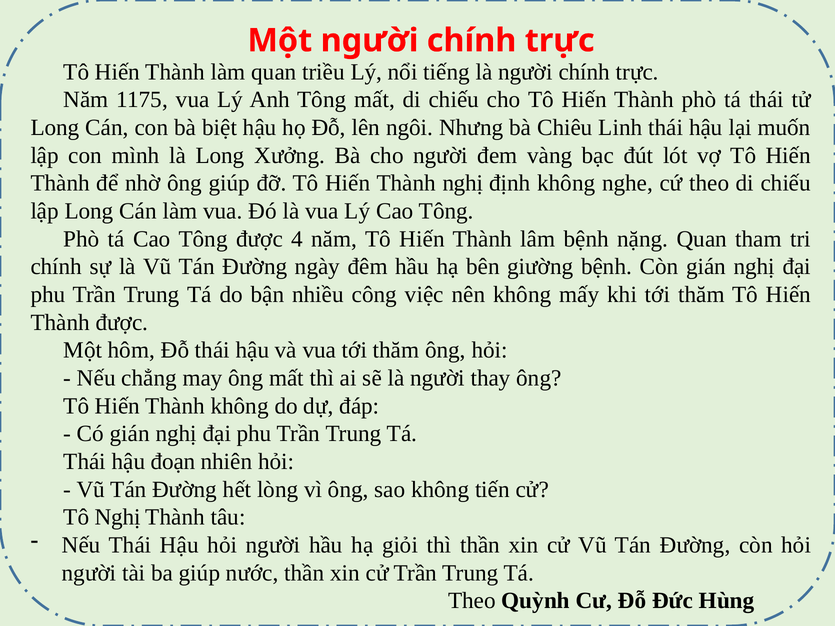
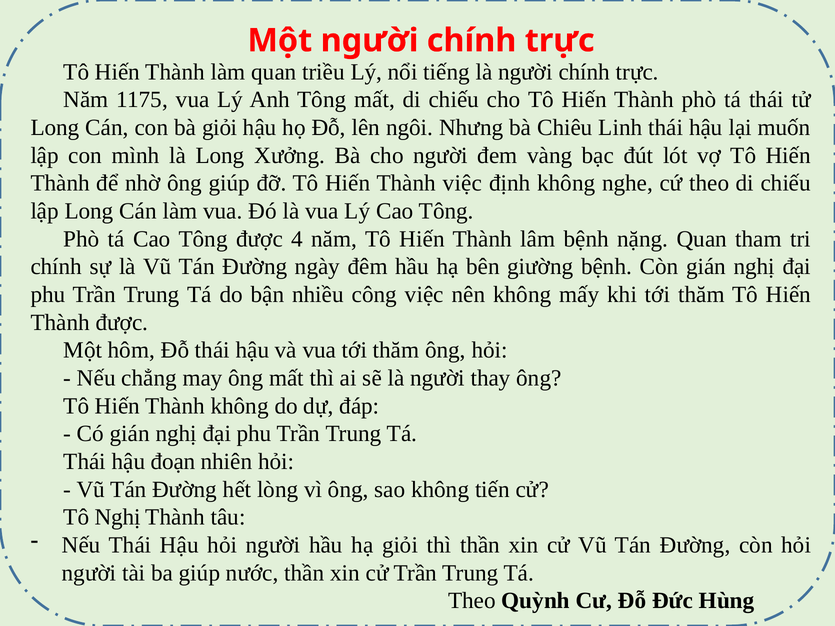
bà biệt: biệt -> giỏi
Thành nghị: nghị -> việc
